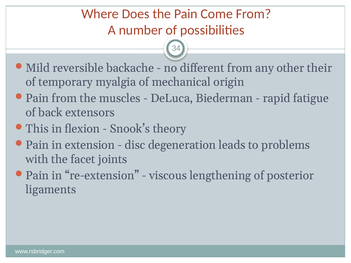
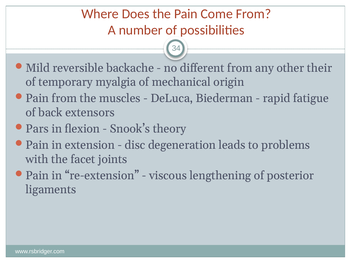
This: This -> Pars
